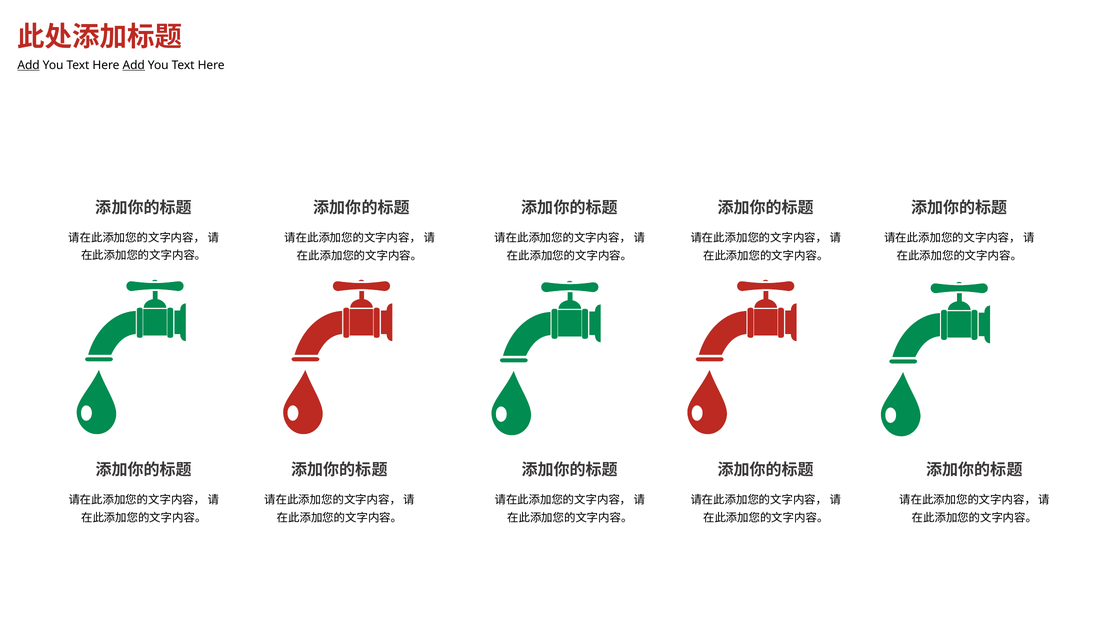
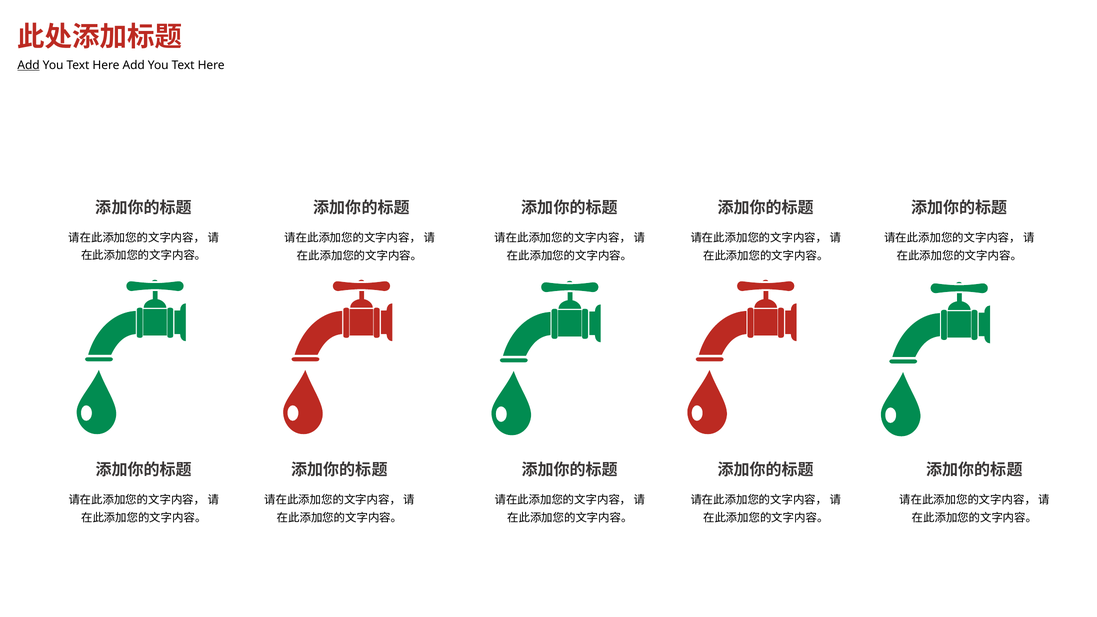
Add at (134, 65) underline: present -> none
